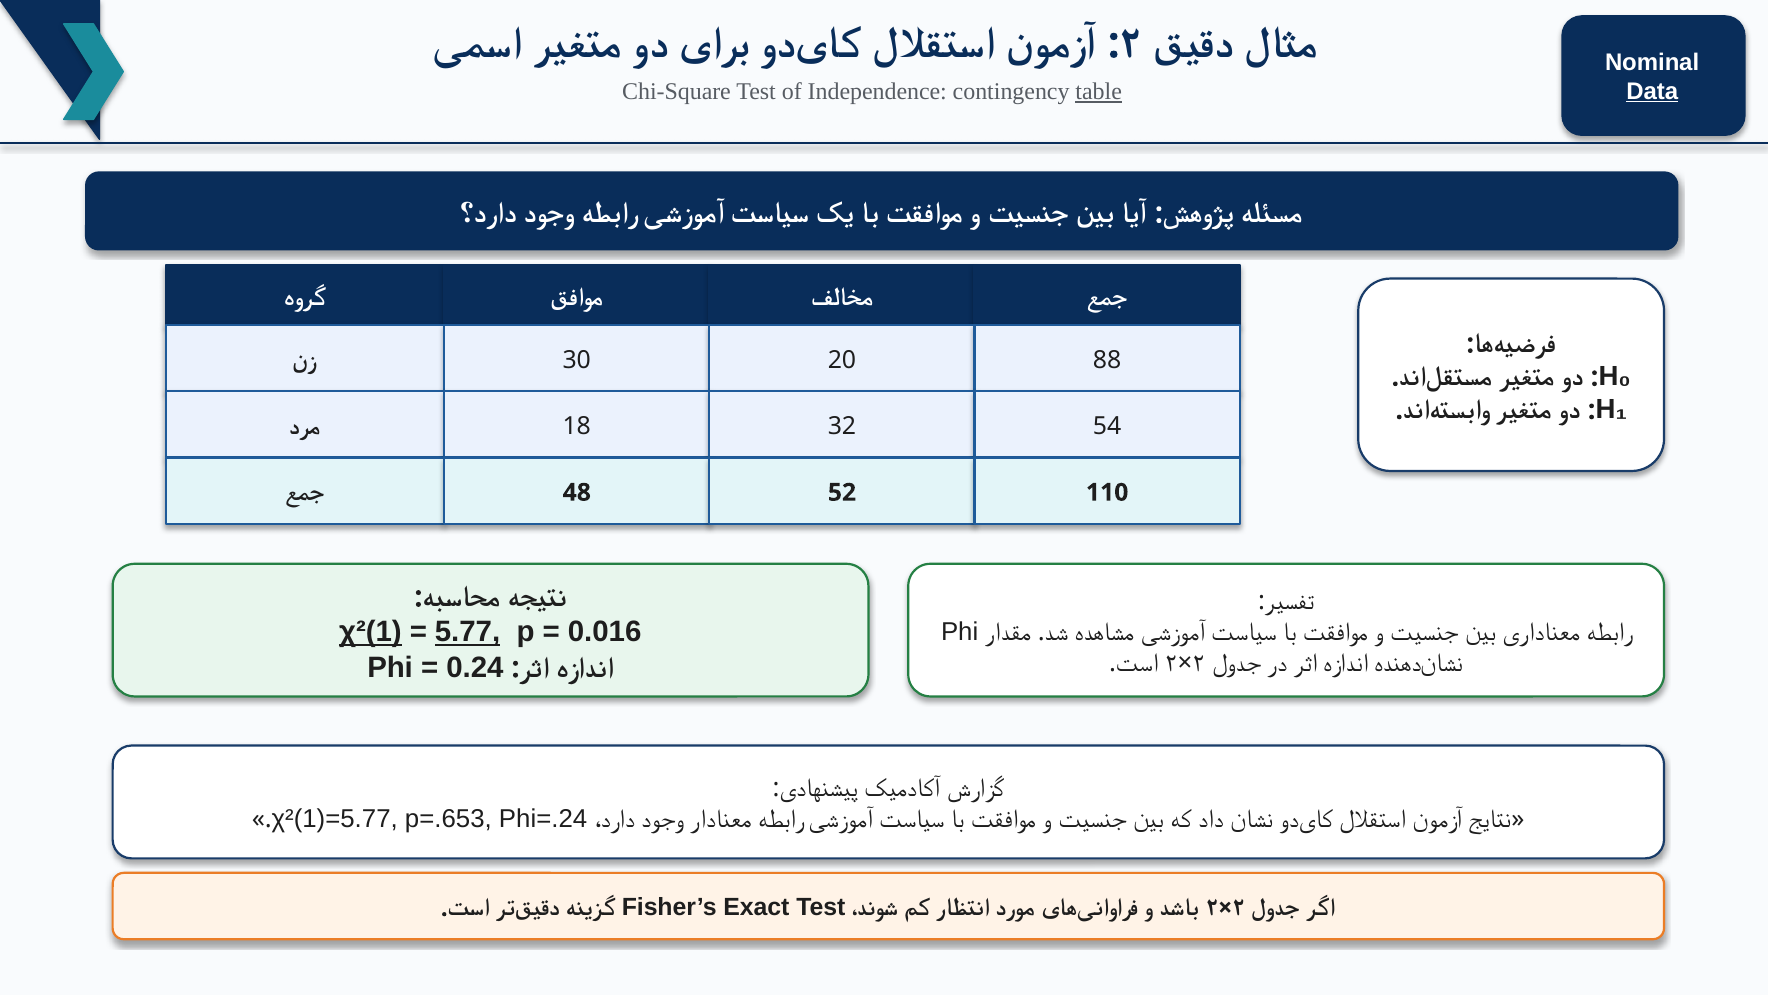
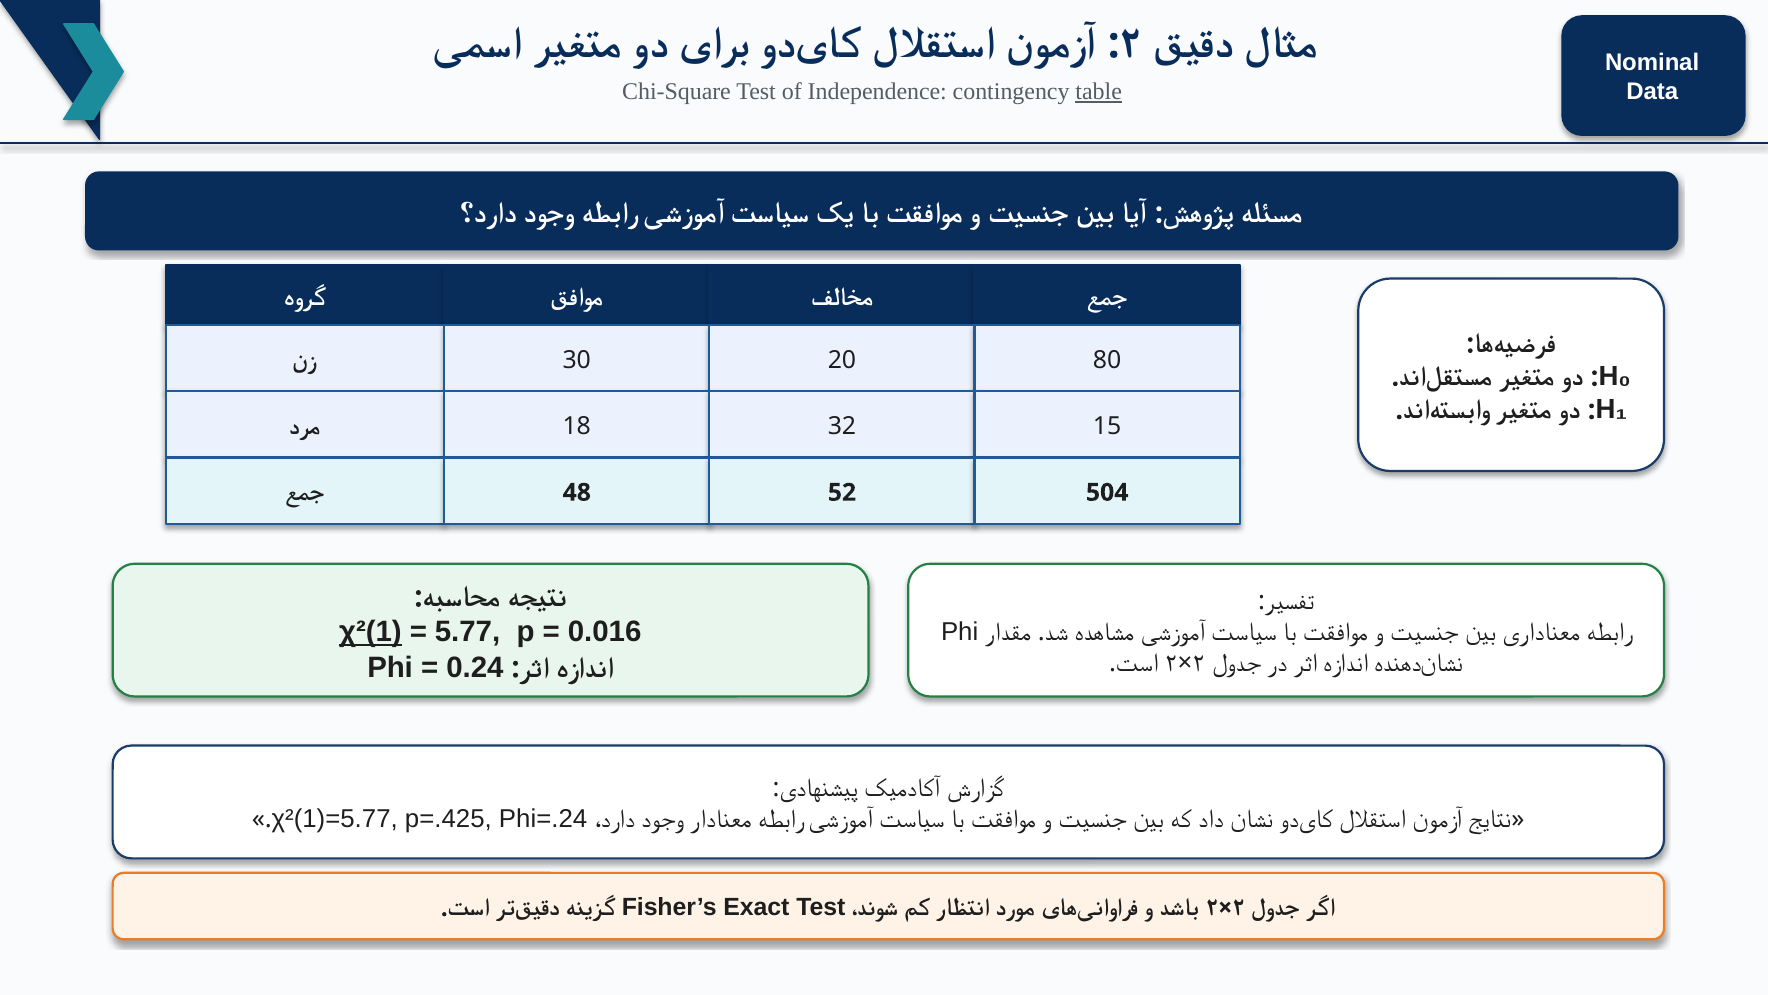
Data underline: present -> none
88: 88 -> 80
54: 54 -> 15
110: 110 -> 504
5.77 underline: present -> none
p=.653: p=.653 -> p=.425
